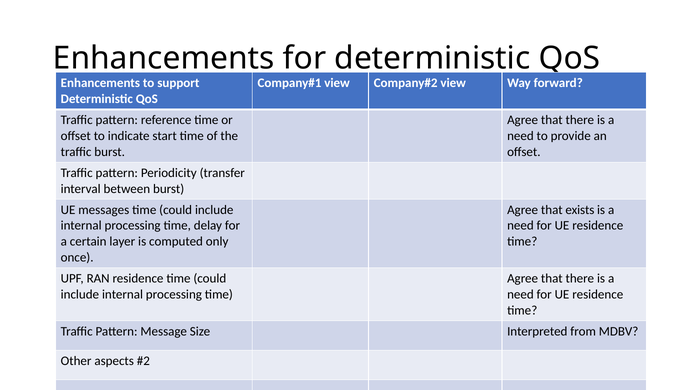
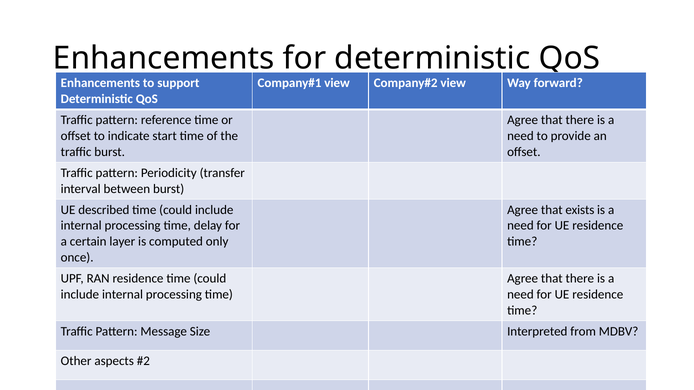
messages: messages -> described
